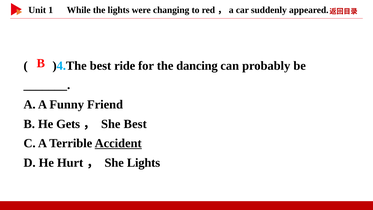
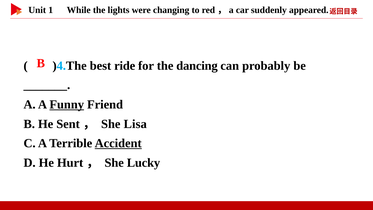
Funny underline: none -> present
Gets: Gets -> Sent
She Best: Best -> Lisa
She Lights: Lights -> Lucky
